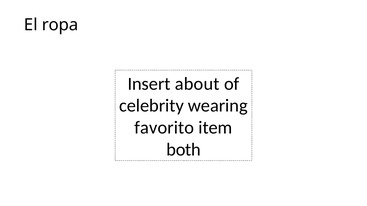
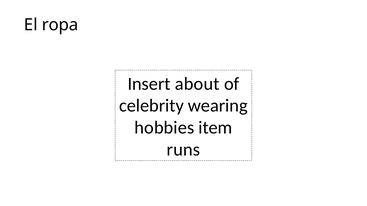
favorito: favorito -> hobbies
both: both -> runs
